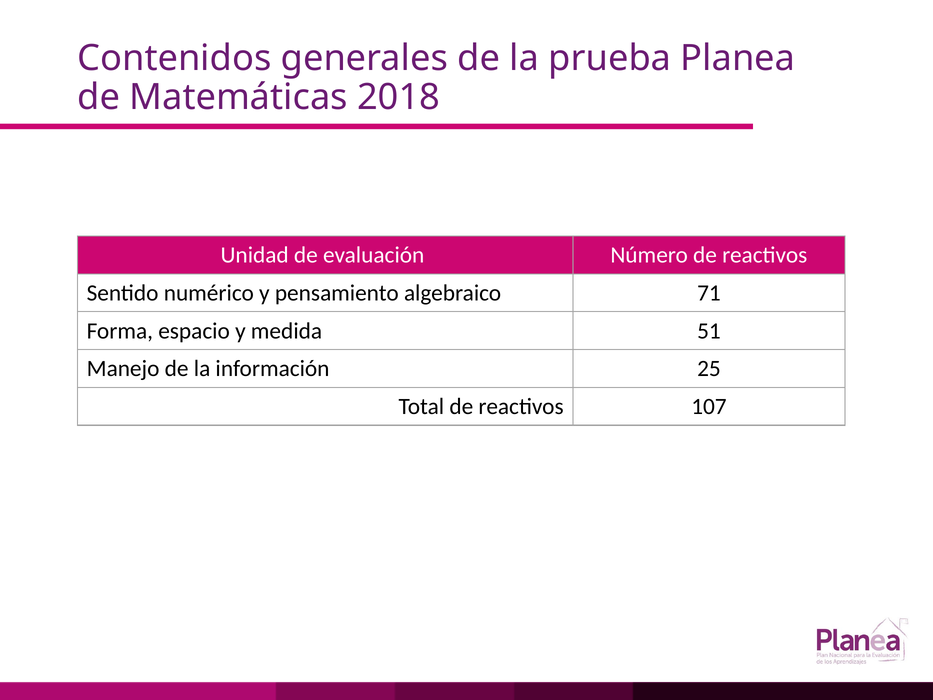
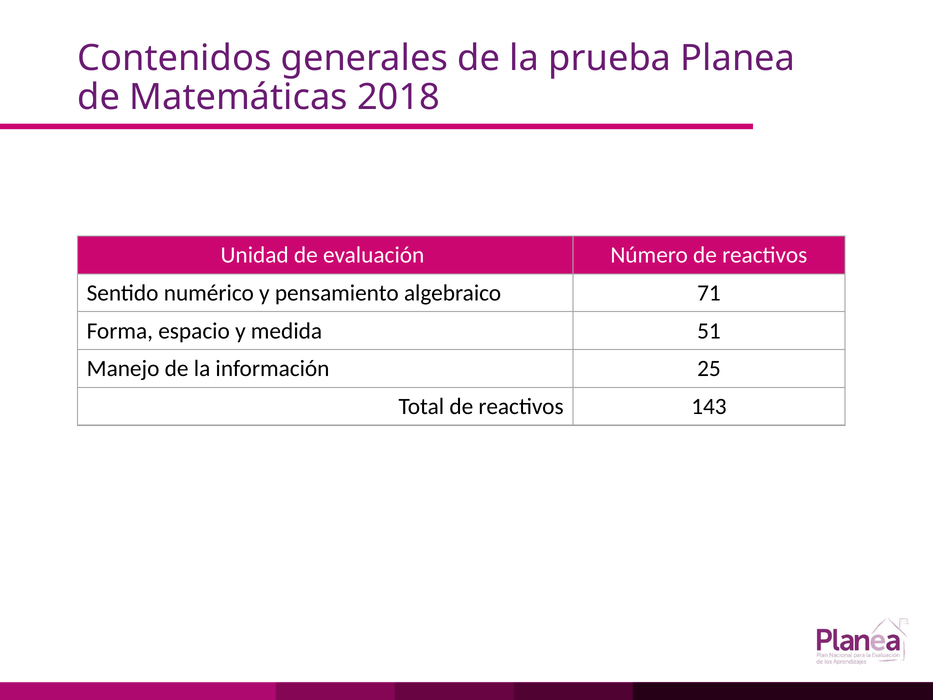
107: 107 -> 143
